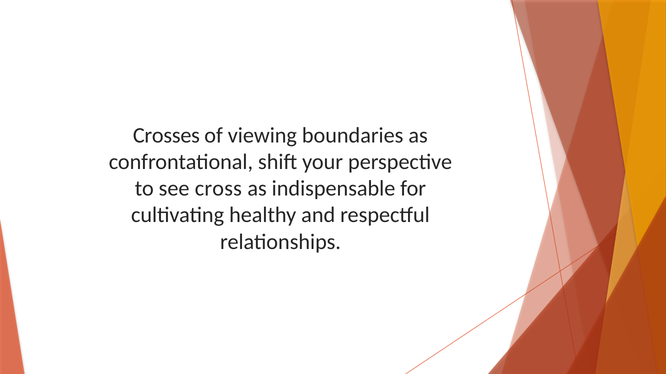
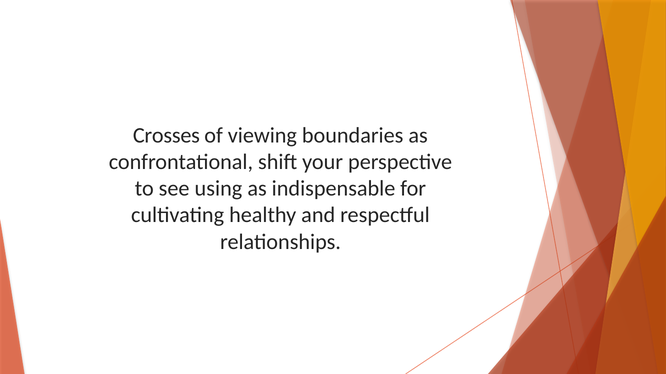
cross: cross -> using
